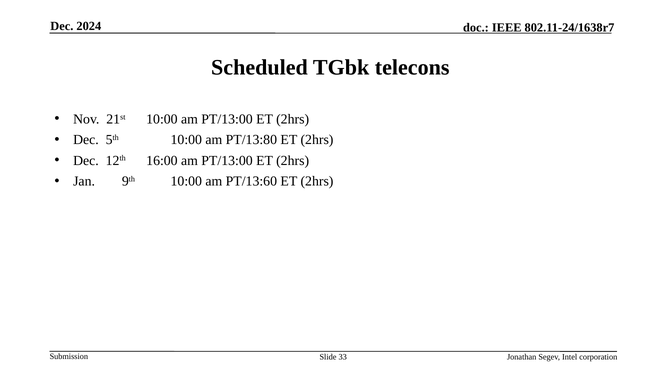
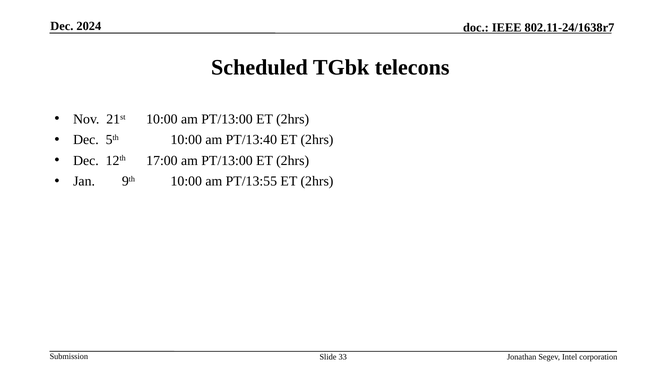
PT/13:80: PT/13:80 -> PT/13:40
16:00: 16:00 -> 17:00
PT/13:60: PT/13:60 -> PT/13:55
